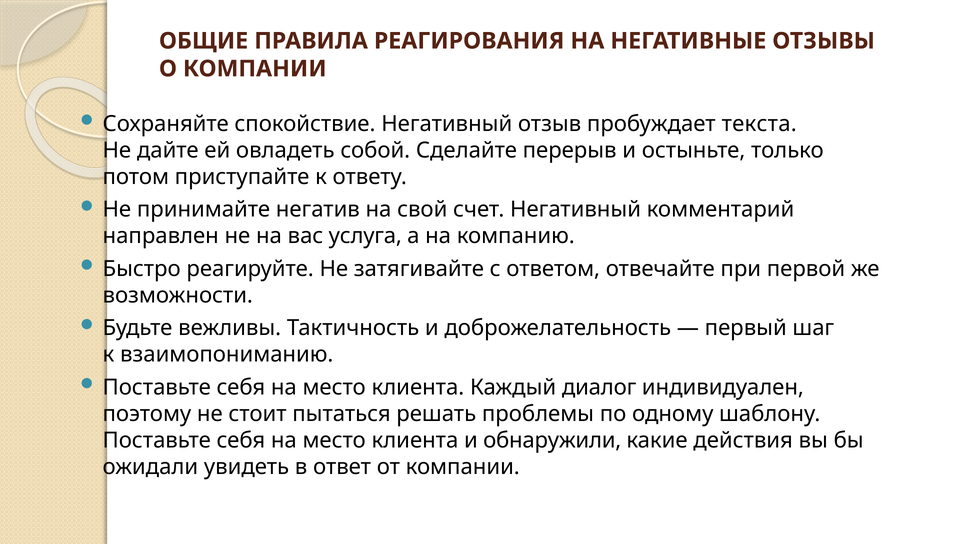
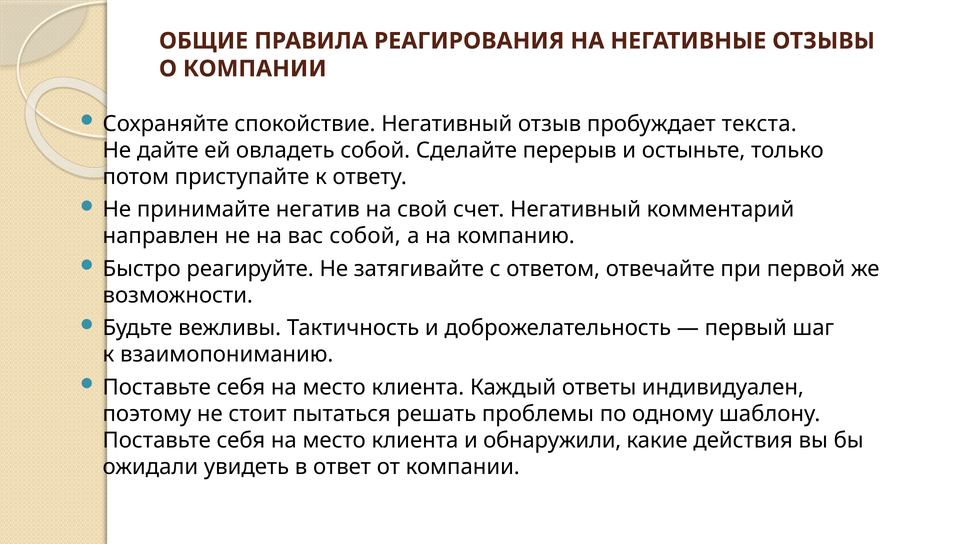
вас услуга: услуга -> собой
диалог: диалог -> ответы
